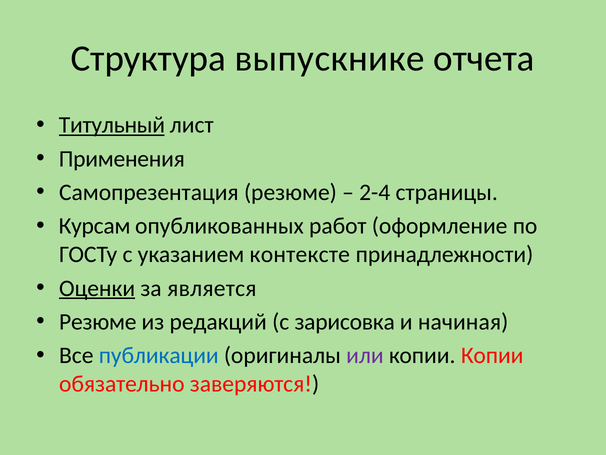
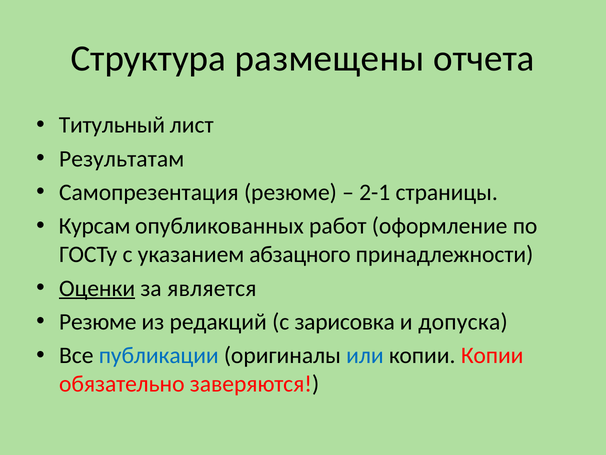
выпускнике: выпускнике -> размещены
Титульный underline: present -> none
Применения: Применения -> Результатам
2-4: 2-4 -> 2-1
контексте: контексте -> абзацного
начиная: начиная -> допуска
или colour: purple -> blue
